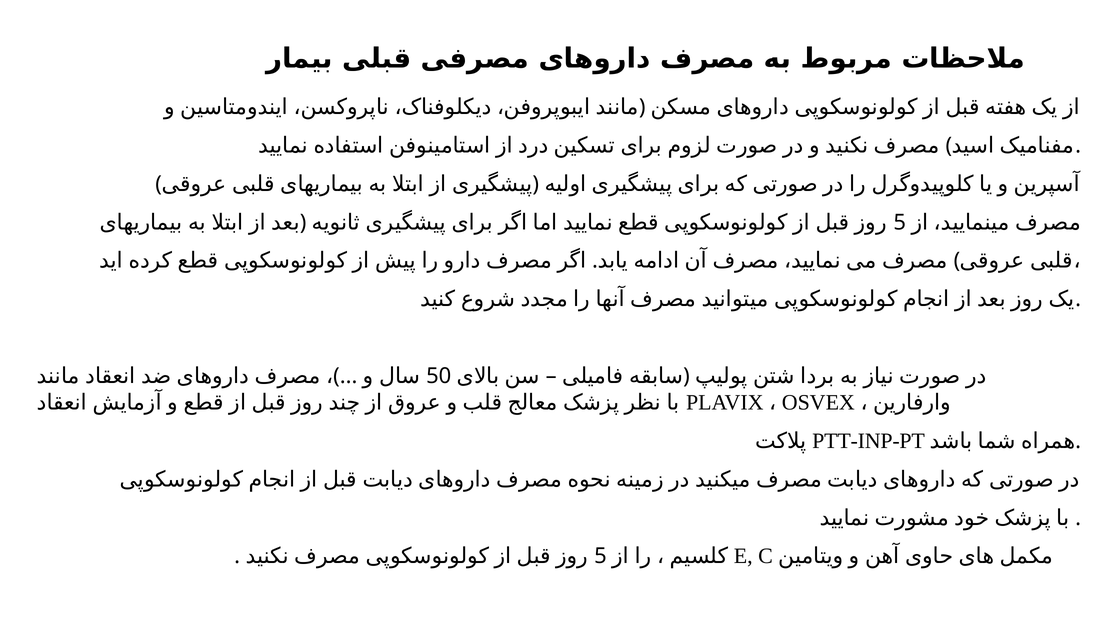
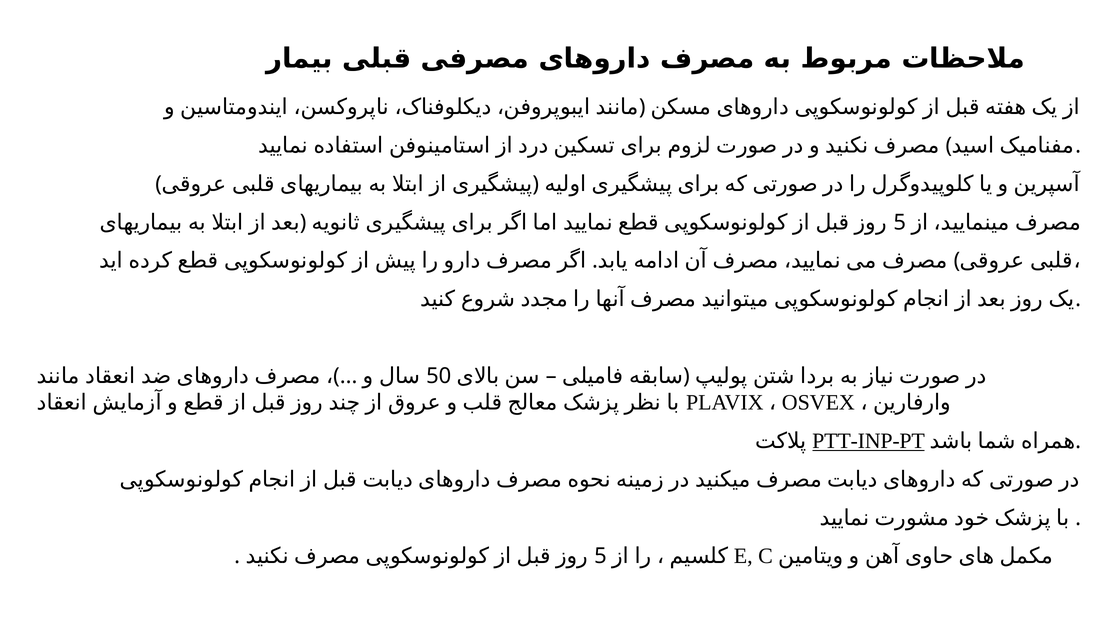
PTT-INP-PT underline: none -> present
